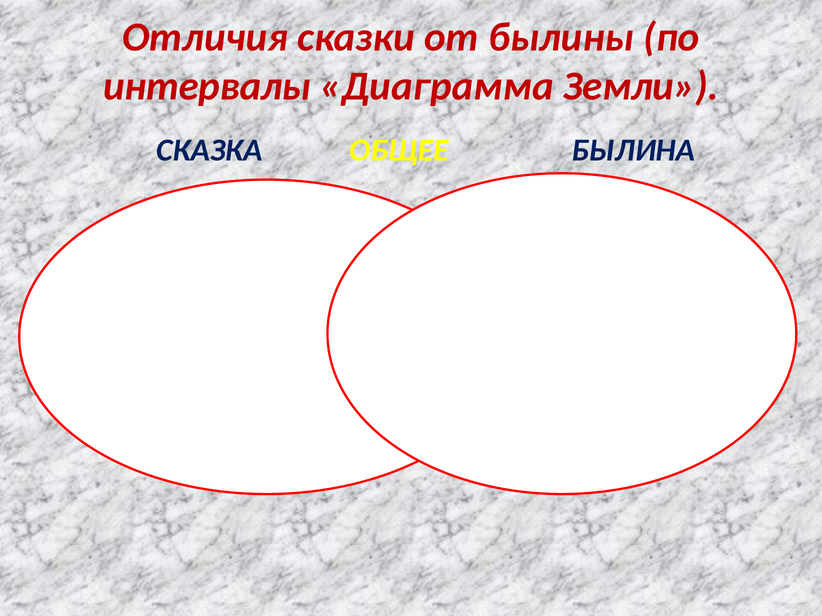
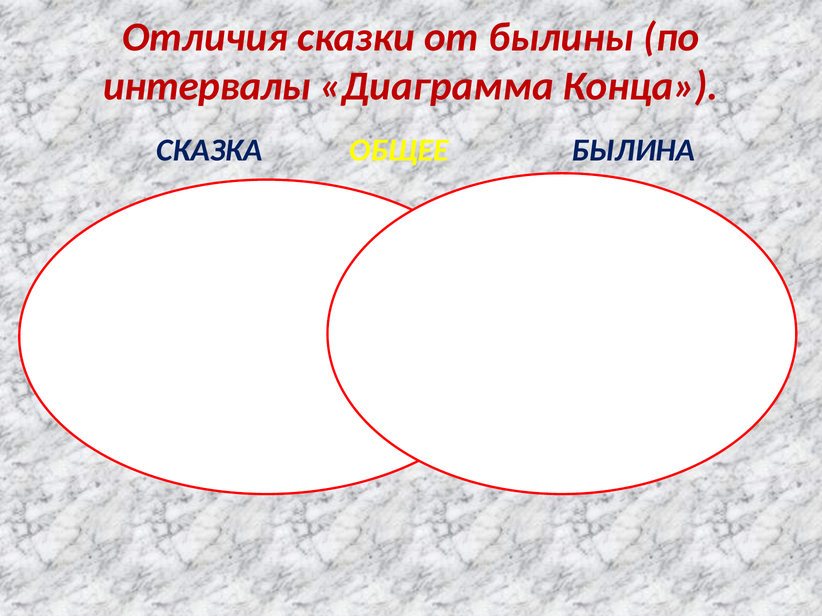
Земли: Земли -> Конца
